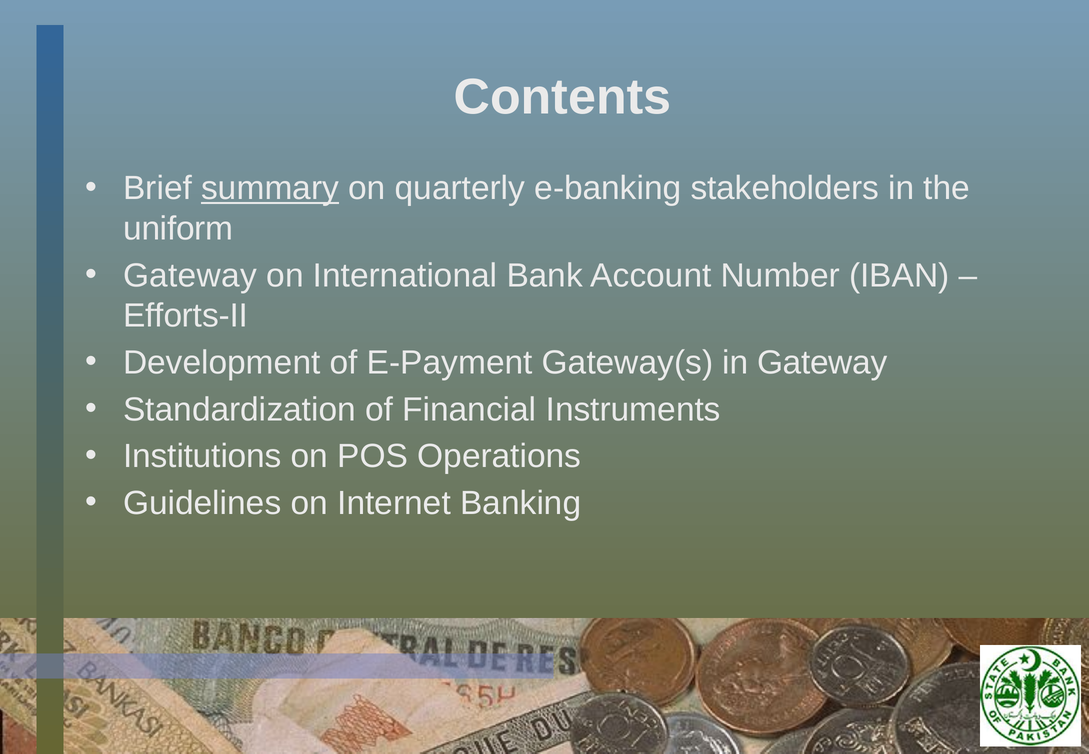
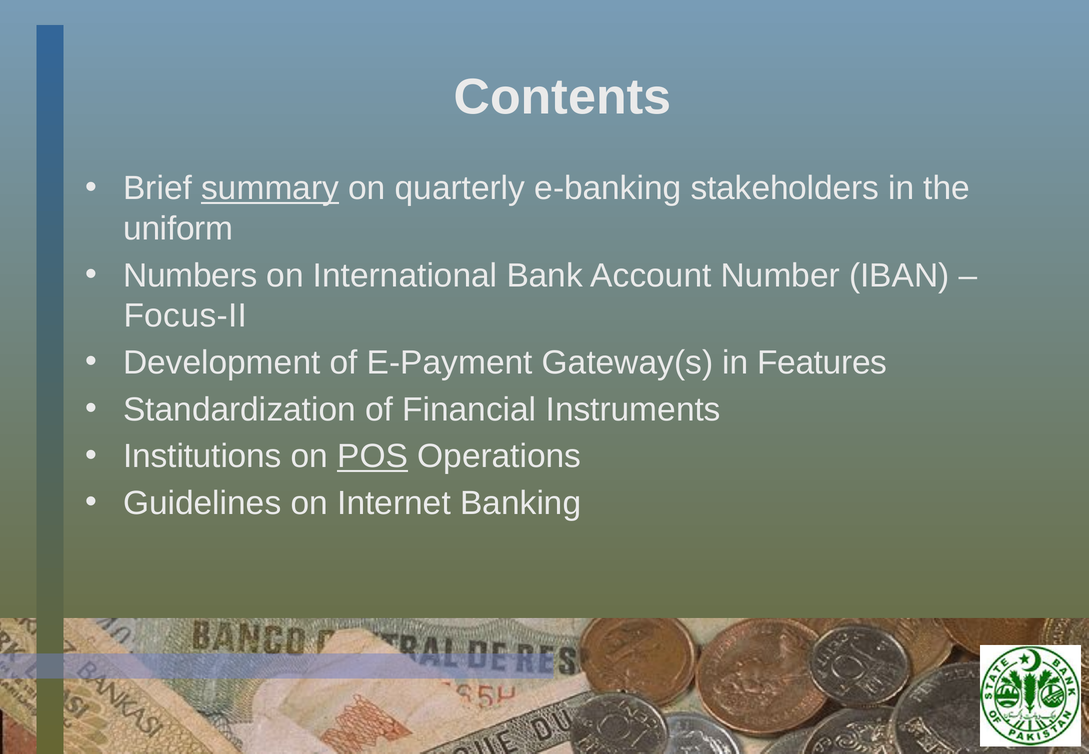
Gateway at (190, 275): Gateway -> Numbers
Efforts-II: Efforts-II -> Focus-II
in Gateway: Gateway -> Features
POS underline: none -> present
